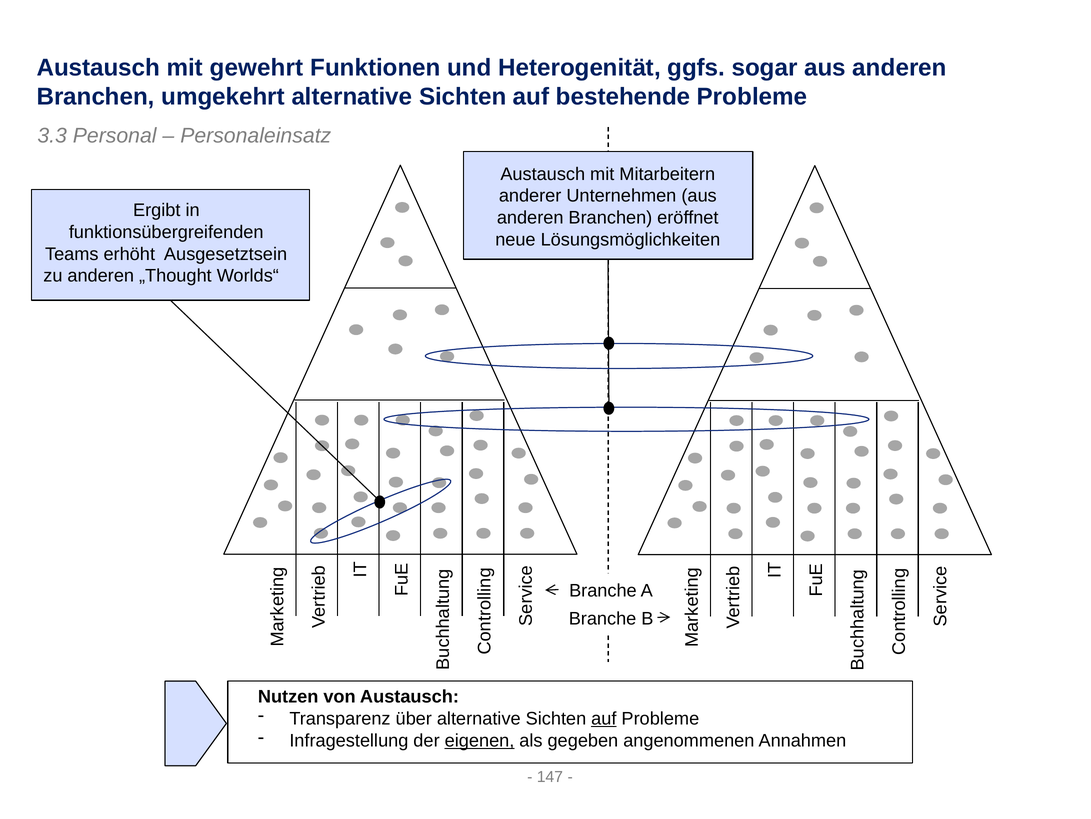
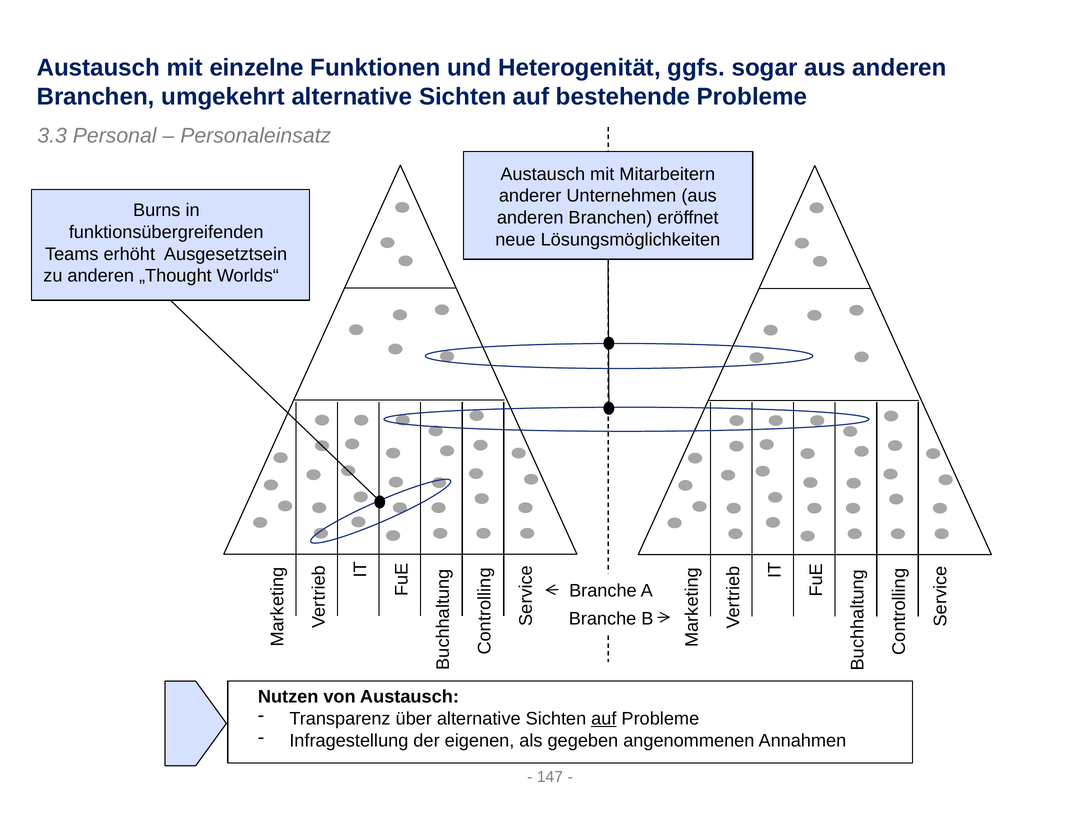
gewehrt: gewehrt -> einzelne
Ergibt: Ergibt -> Burns
eigenen underline: present -> none
